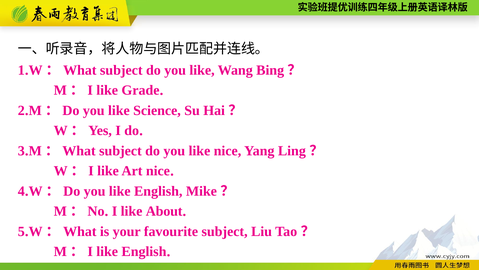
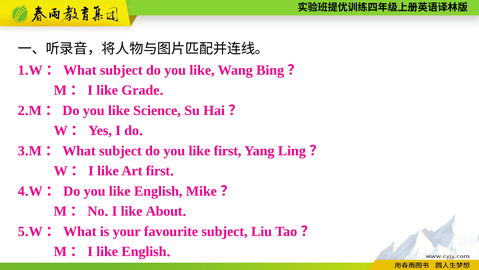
like nice: nice -> first
Art nice: nice -> first
